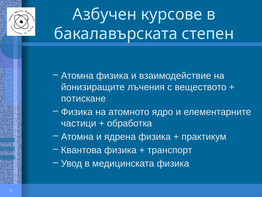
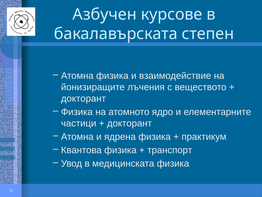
потискане at (83, 98): потискане -> докторант
обработка at (130, 123): обработка -> докторант
